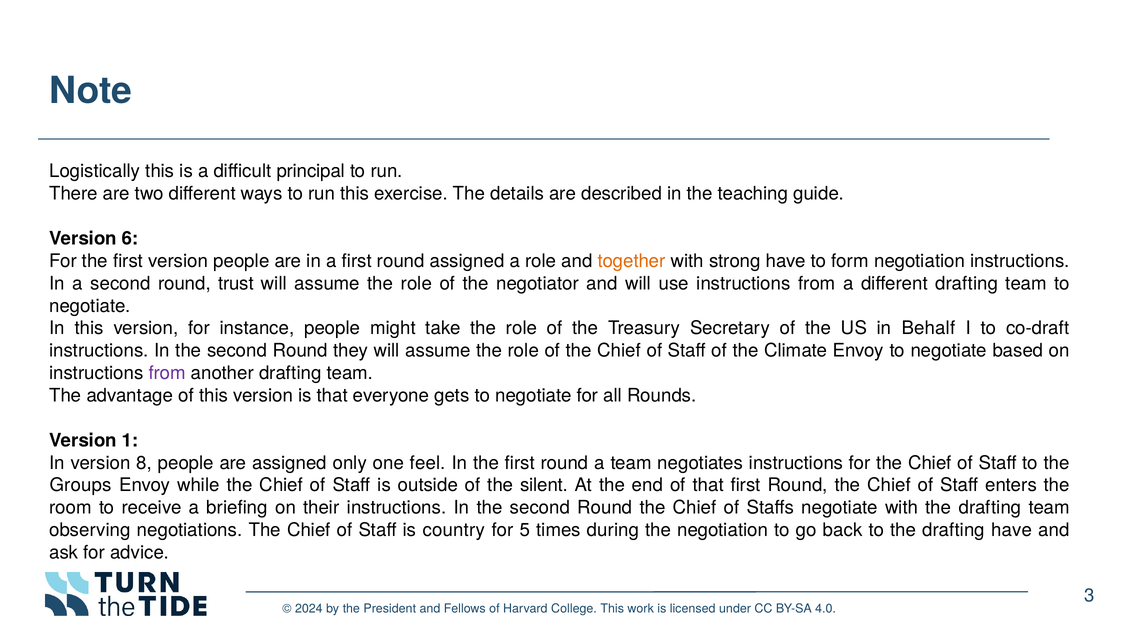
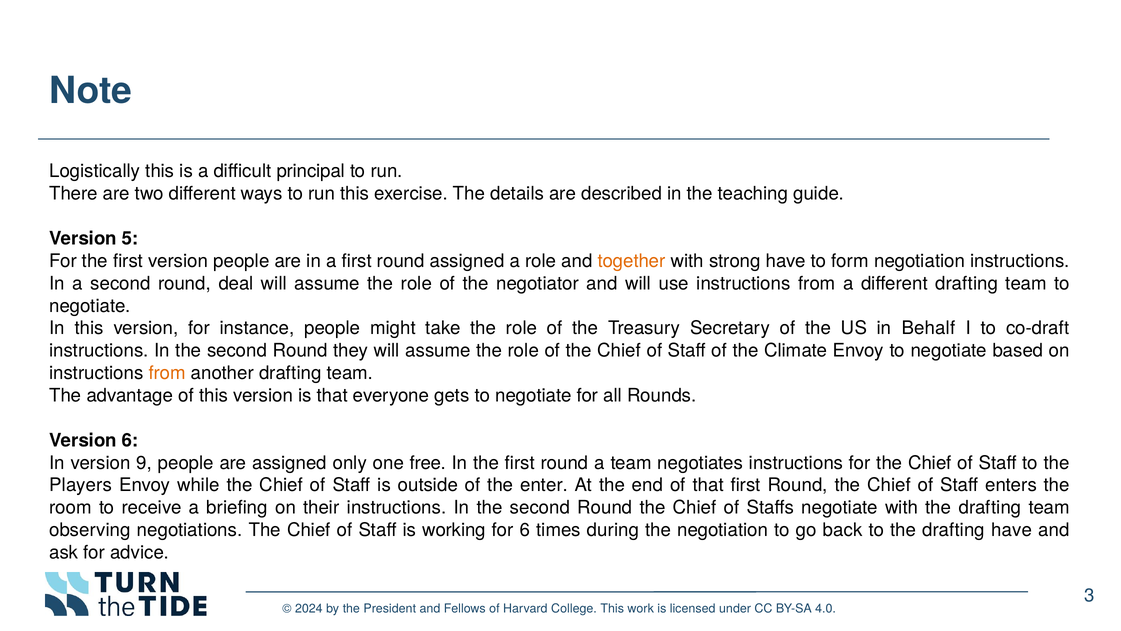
6: 6 -> 5
trust: trust -> deal
from at (167, 373) colour: purple -> orange
Version 1: 1 -> 6
8: 8 -> 9
feel: feel -> free
Groups: Groups -> Players
silent: silent -> enter
country: country -> working
for 5: 5 -> 6
